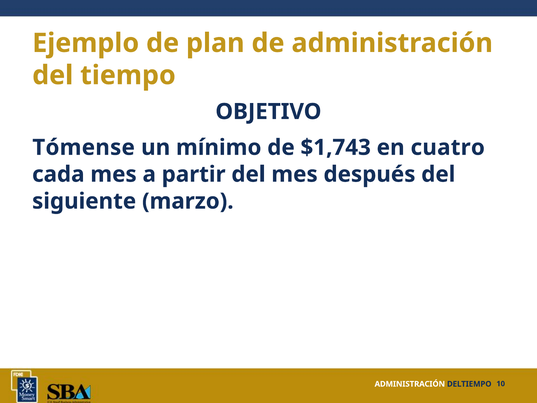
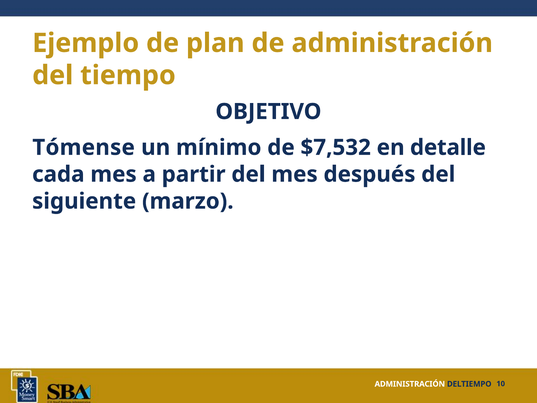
$1,743: $1,743 -> $7,532
cuatro: cuatro -> detalle
